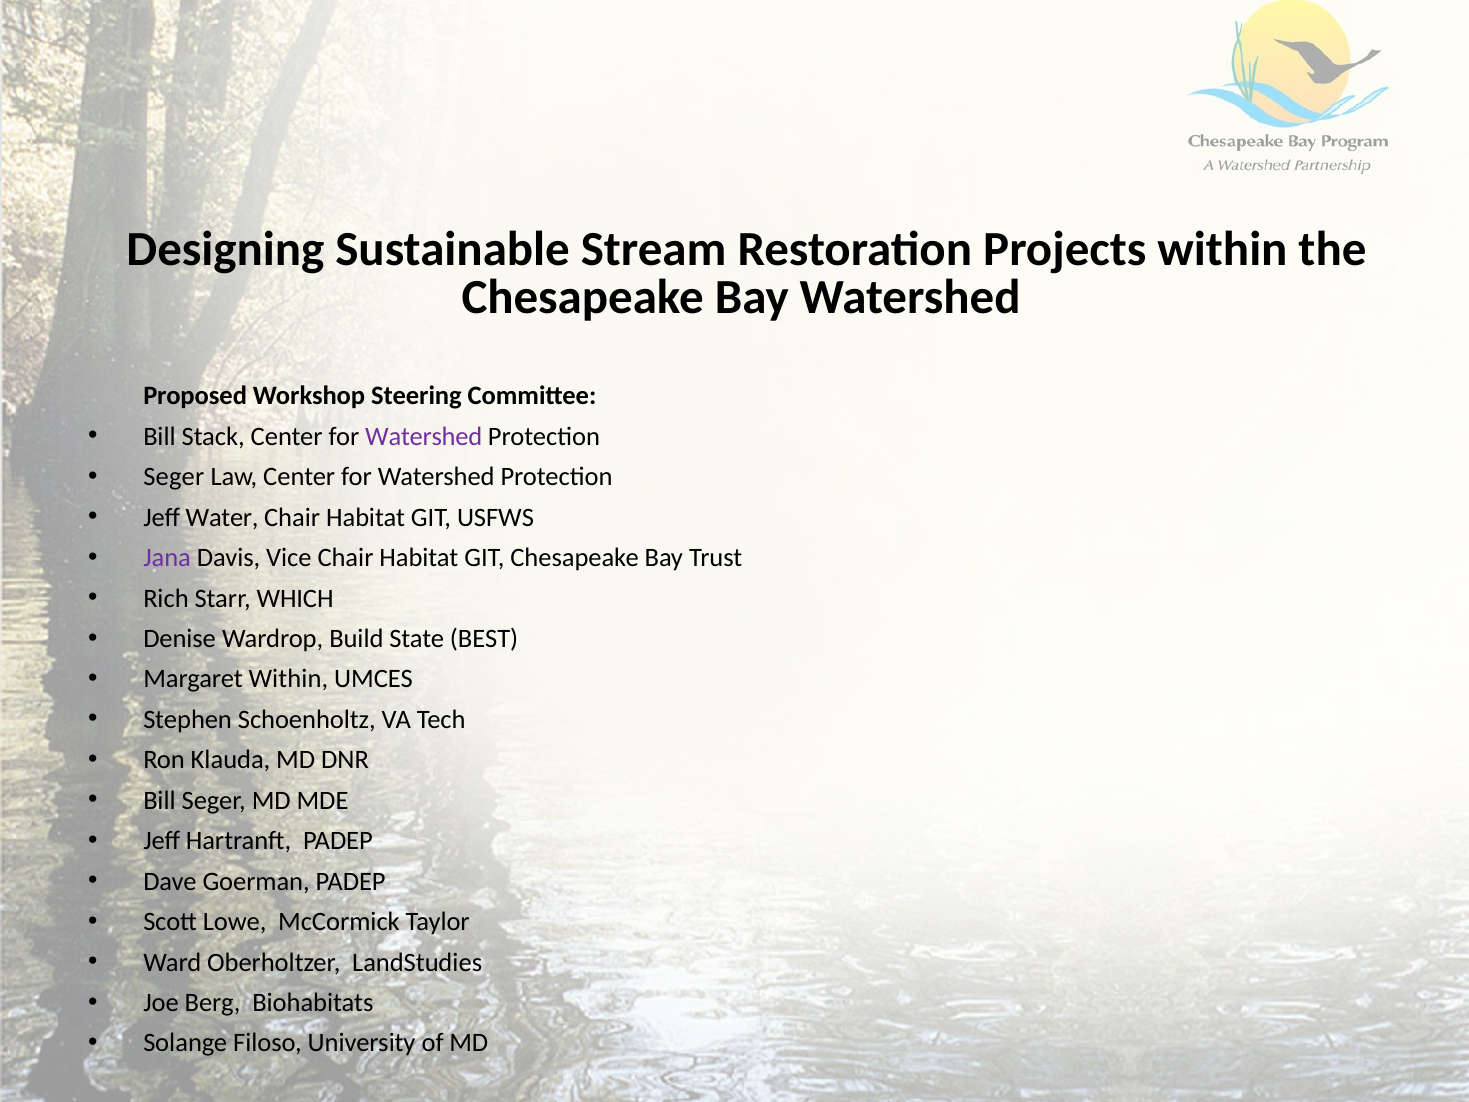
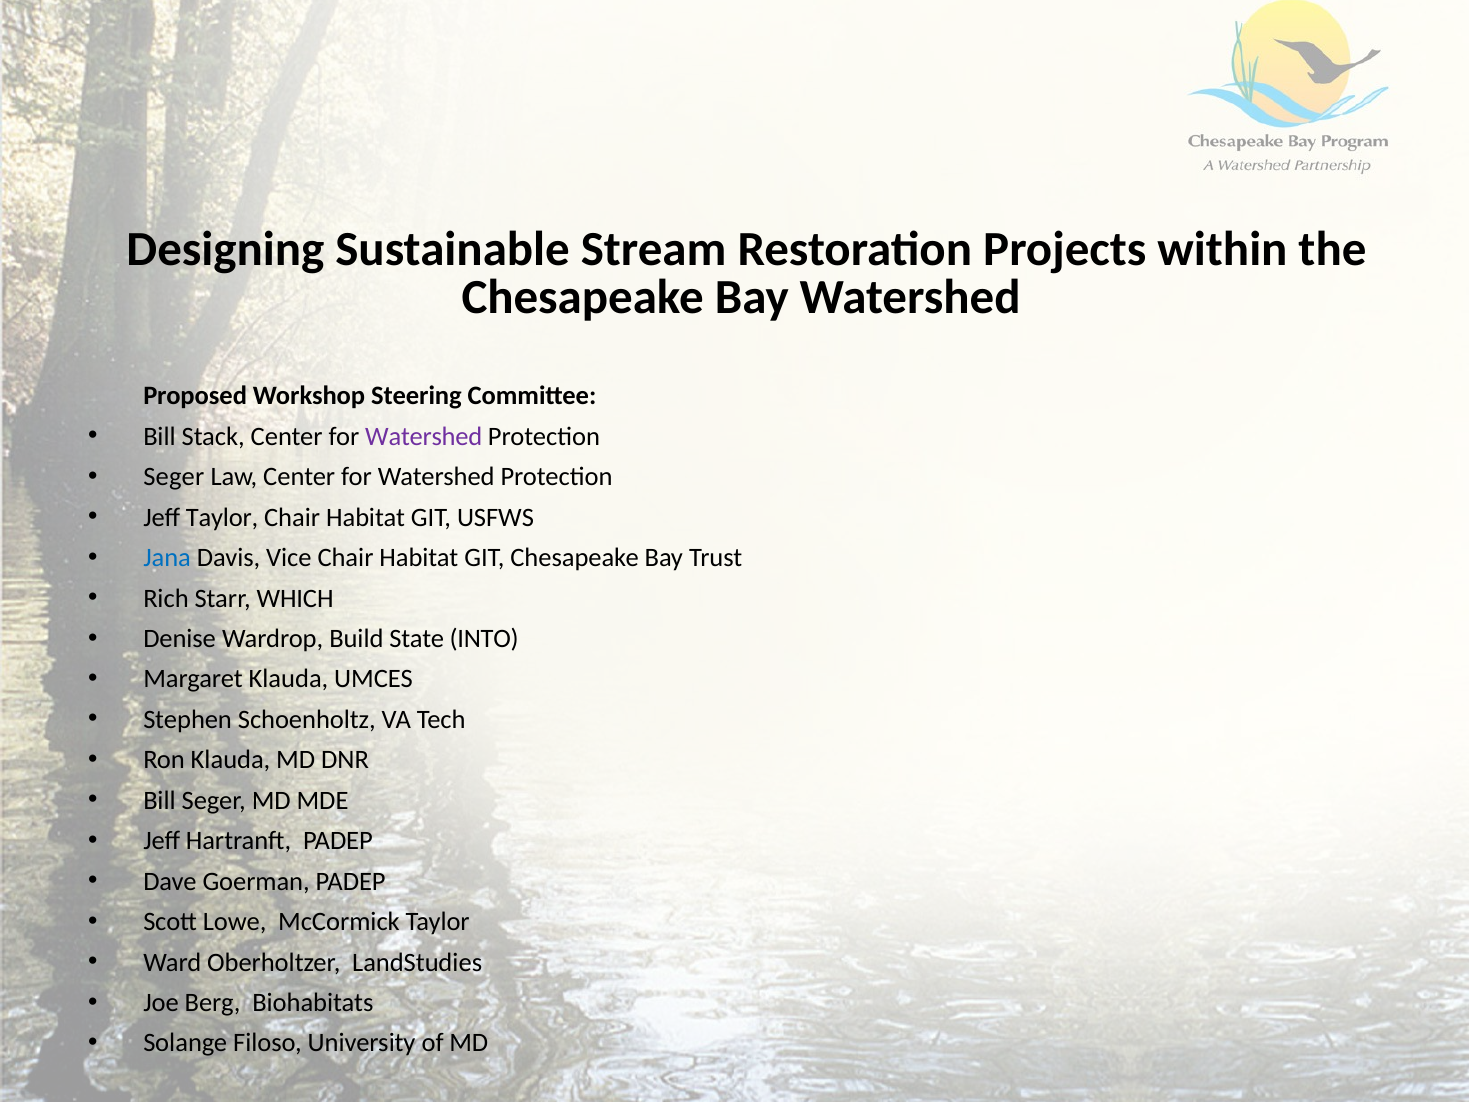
Jeff Water: Water -> Taylor
Jana colour: purple -> blue
BEST: BEST -> INTO
Margaret Within: Within -> Klauda
